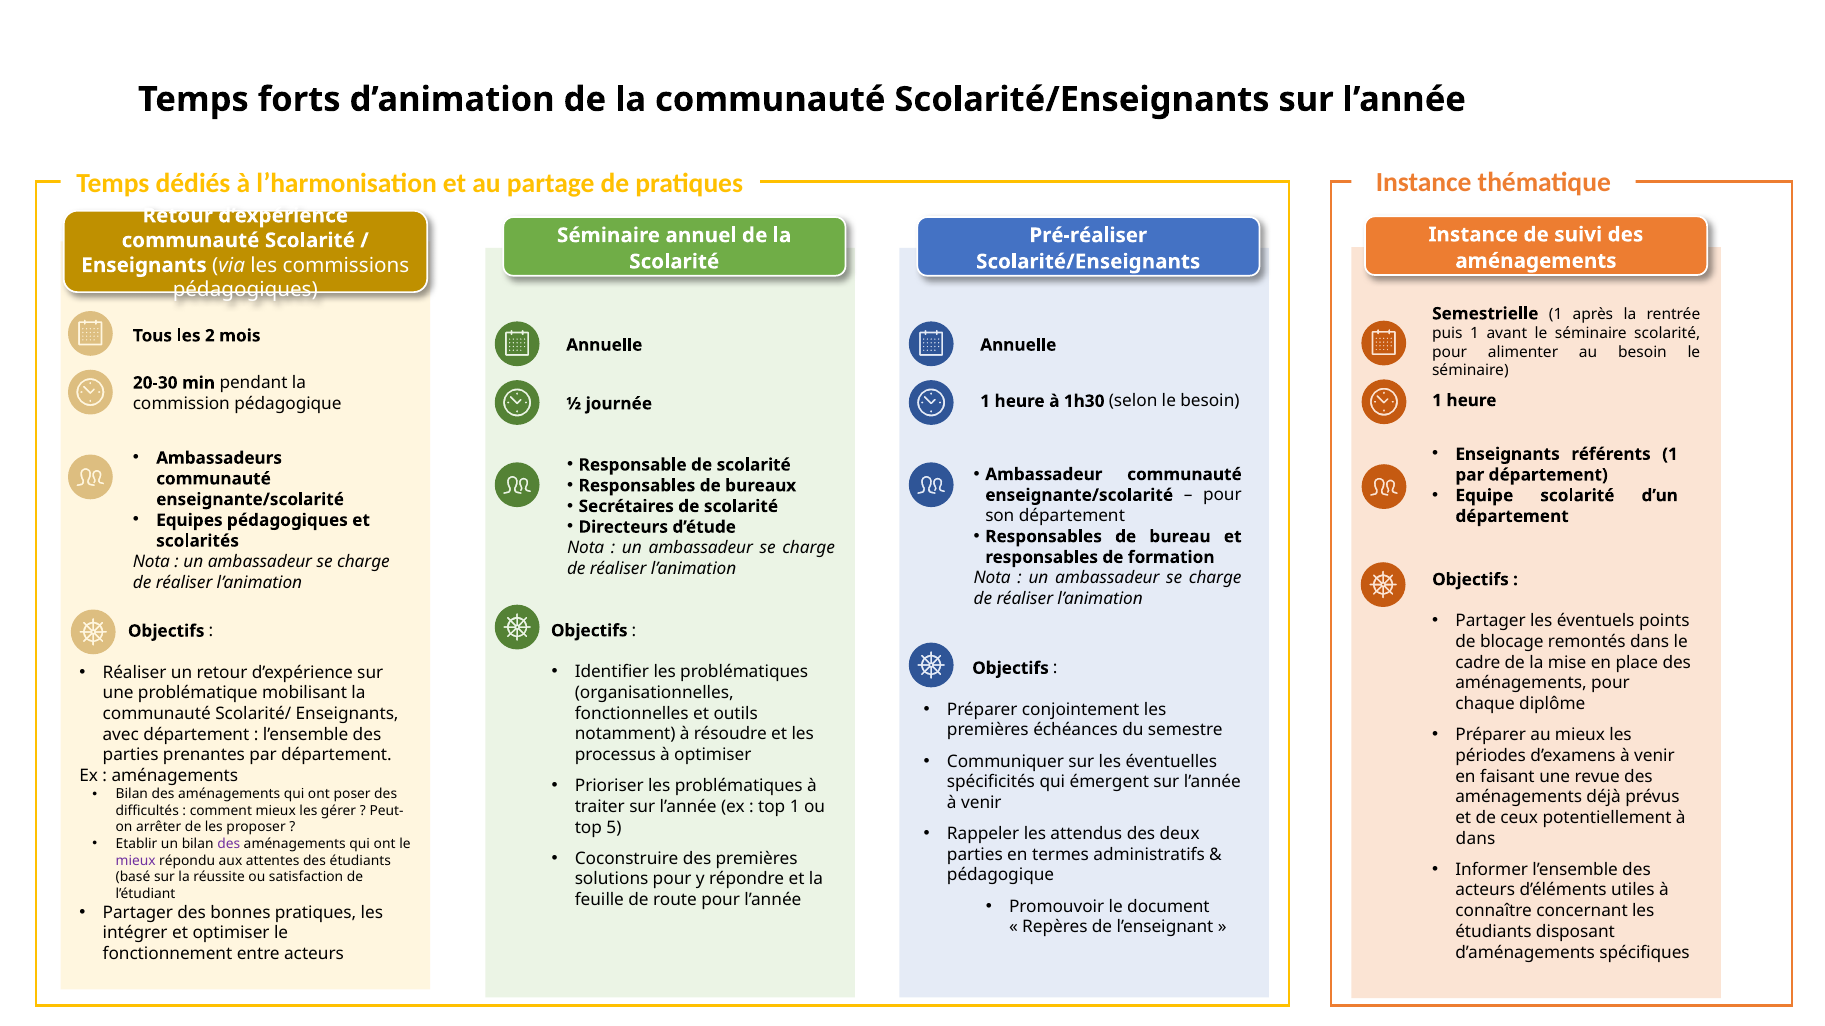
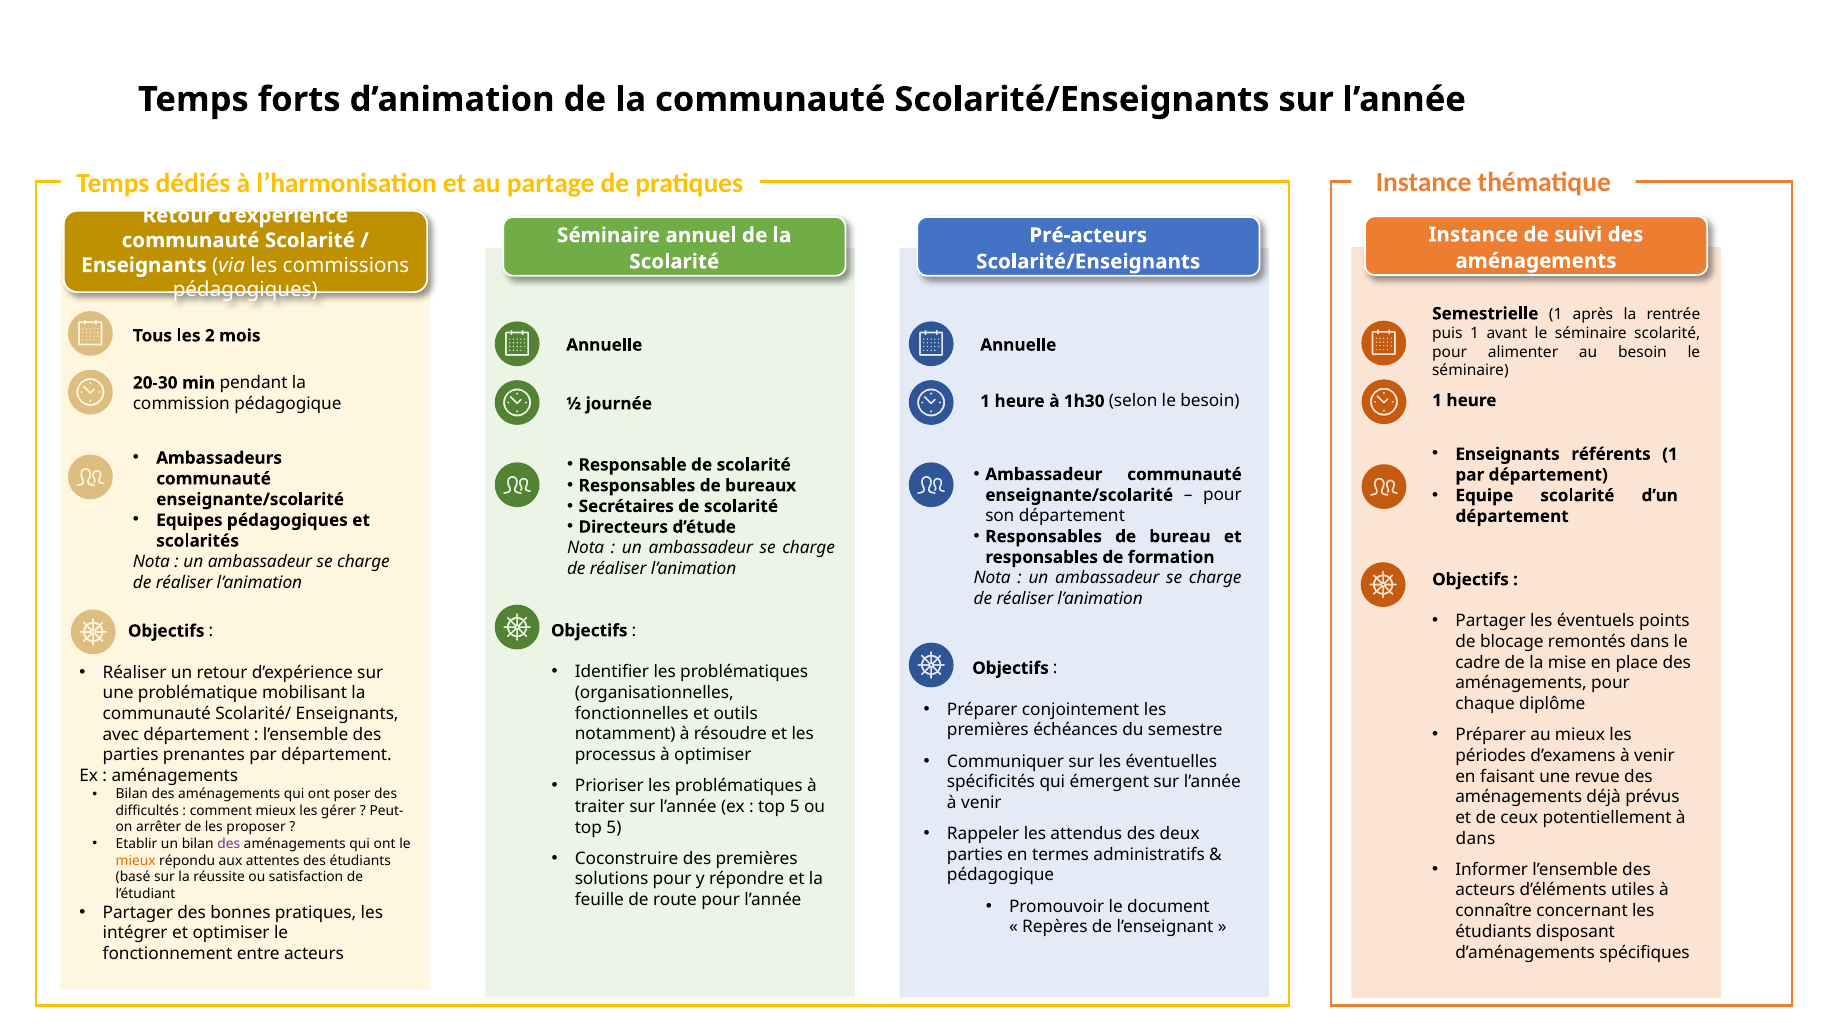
Pré-réaliser: Pré-réaliser -> Pré-acteurs
1 at (795, 807): 1 -> 5
mieux at (136, 861) colour: purple -> orange
